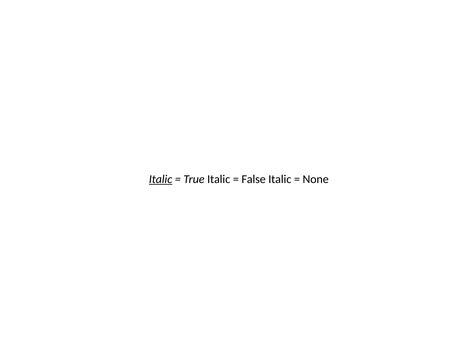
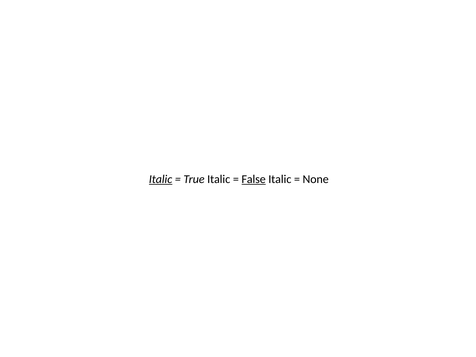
False underline: none -> present
